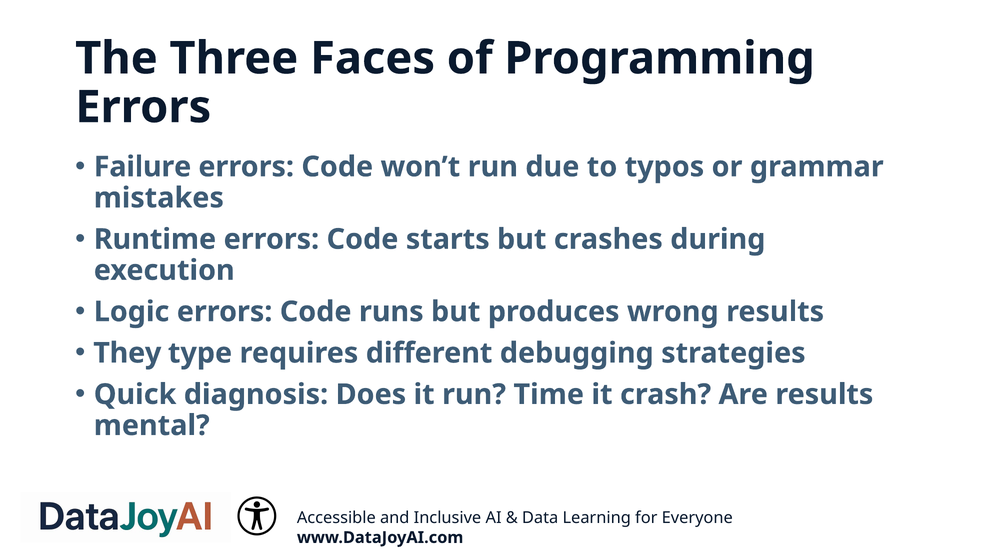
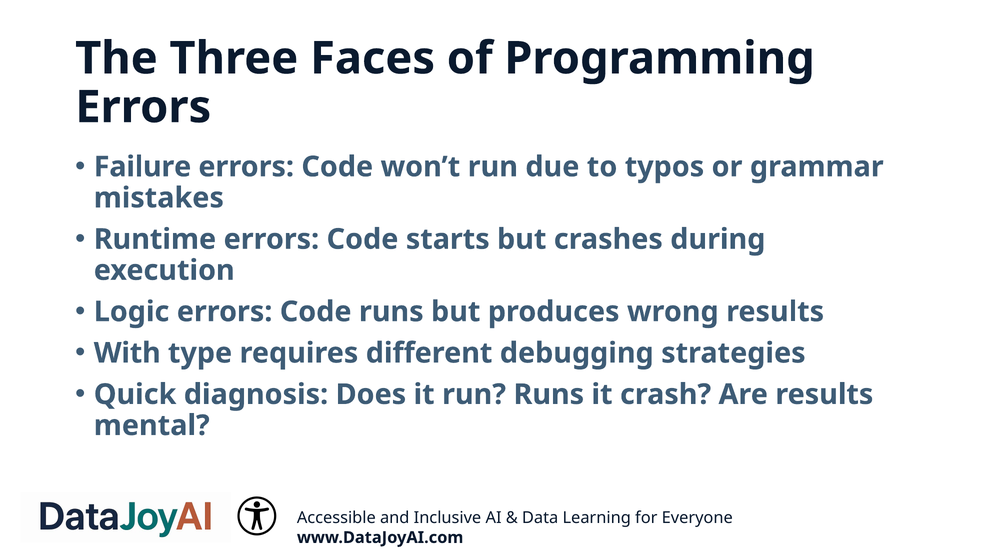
They: They -> With
run Time: Time -> Runs
